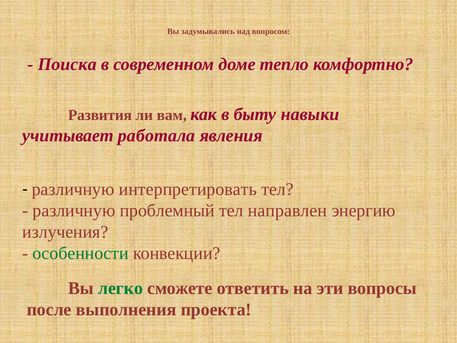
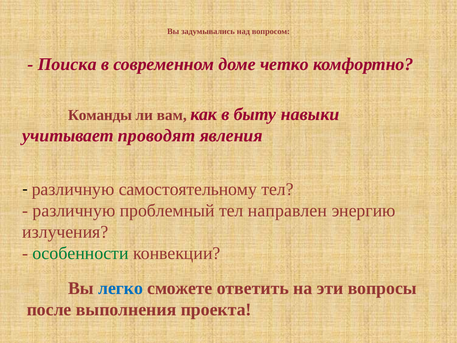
тепло: тепло -> четко
Развития: Развития -> Команды
работала: работала -> проводят
интерпретировать: интерпретировать -> самостоятельному
легко colour: green -> blue
